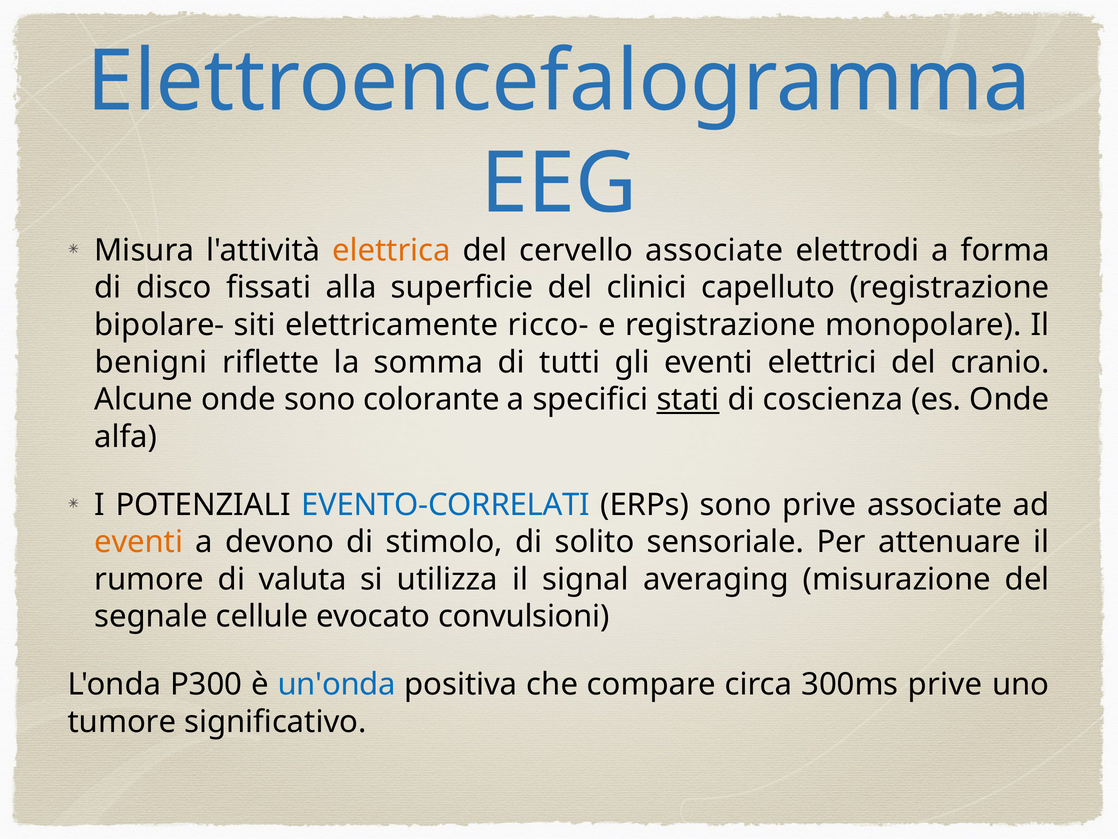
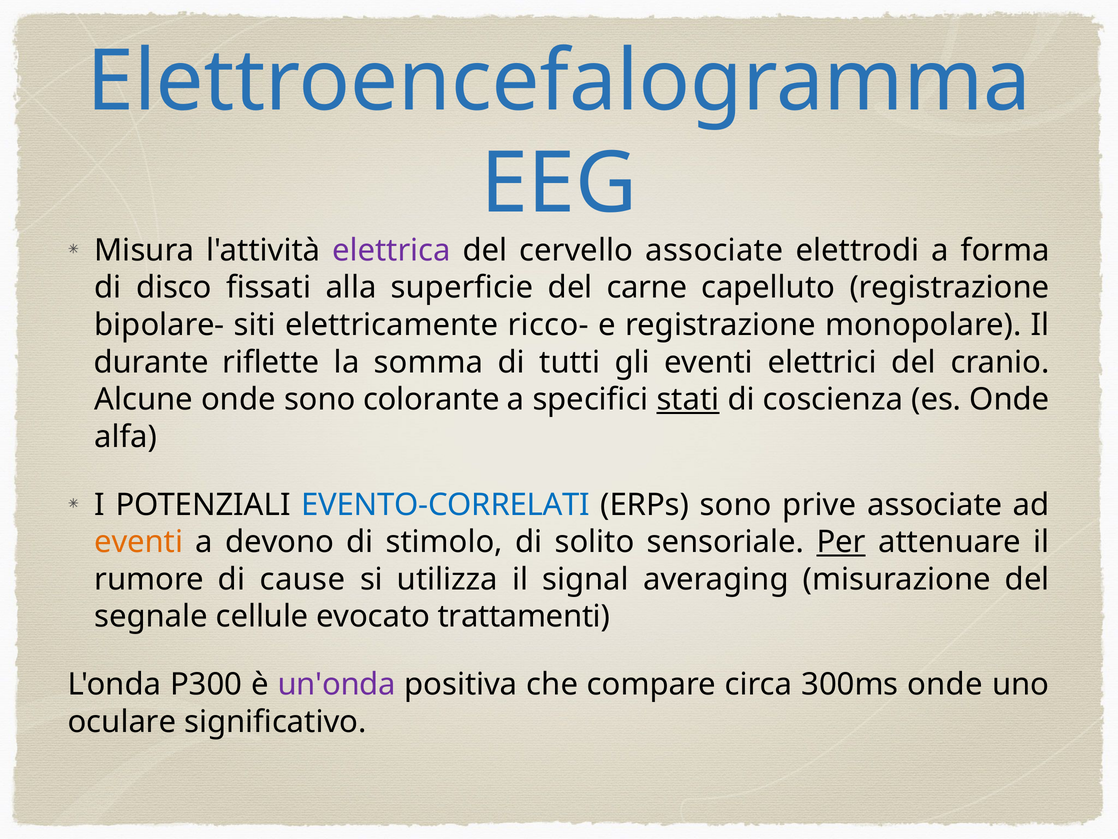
elettrica colour: orange -> purple
clinici: clinici -> carne
benigni: benigni -> durante
Per underline: none -> present
valuta: valuta -> cause
convulsioni: convulsioni -> trattamenti
un'onda colour: blue -> purple
300ms prive: prive -> onde
tumore: tumore -> oculare
